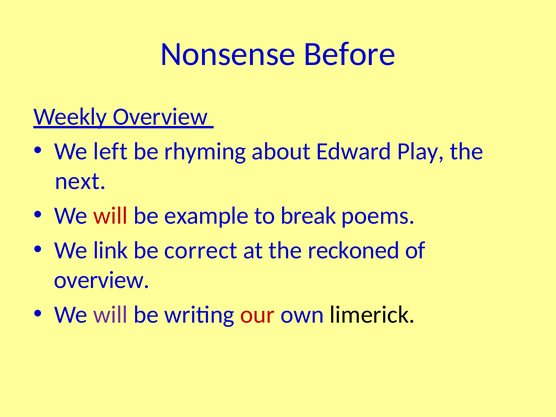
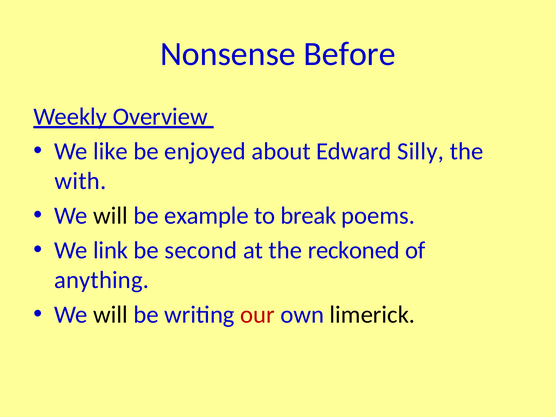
left: left -> like
rhyming: rhyming -> enjoyed
Play: Play -> Silly
next: next -> with
will at (110, 216) colour: red -> black
correct: correct -> second
overview at (102, 280): overview -> anything
will at (110, 315) colour: purple -> black
